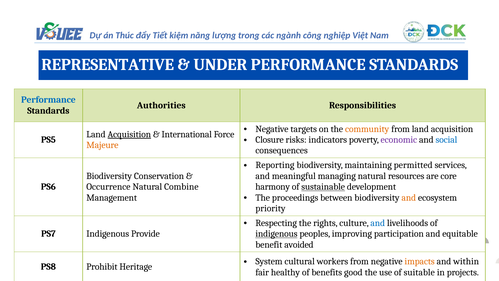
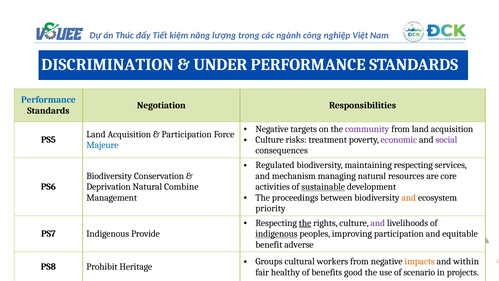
REPRESENTATIVE: REPRESENTATIVE -> DISCRIMINATION
Authorities: Authorities -> Negotiation
community colour: orange -> purple
Acquisition at (129, 134) underline: present -> none
International at (187, 134): International -> Participation
Closure at (270, 140): Closure -> Culture
indicators: indicators -> treatment
social colour: blue -> purple
Majeure colour: orange -> blue
Reporting: Reporting -> Regulated
maintaining permitted: permitted -> respecting
meaningful: meaningful -> mechanism
Occurrence: Occurrence -> Deprivation
harmony: harmony -> activities
the at (305, 223) underline: none -> present
and at (378, 223) colour: blue -> purple
avoided: avoided -> adverse
System: System -> Groups
suitable: suitable -> scenario
